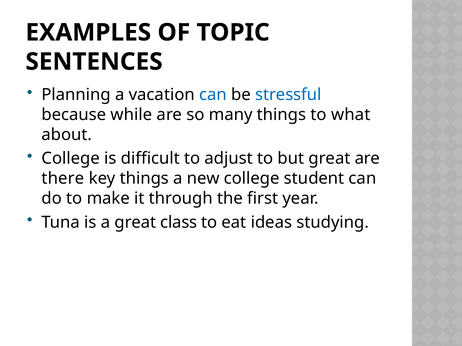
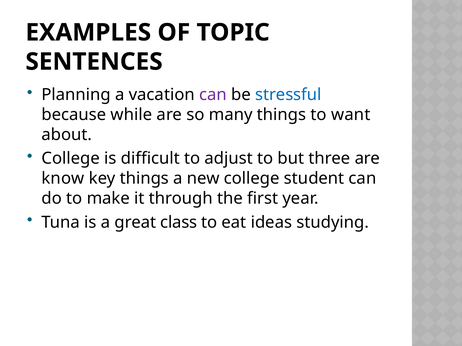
can at (213, 95) colour: blue -> purple
what: what -> want
but great: great -> three
there: there -> know
